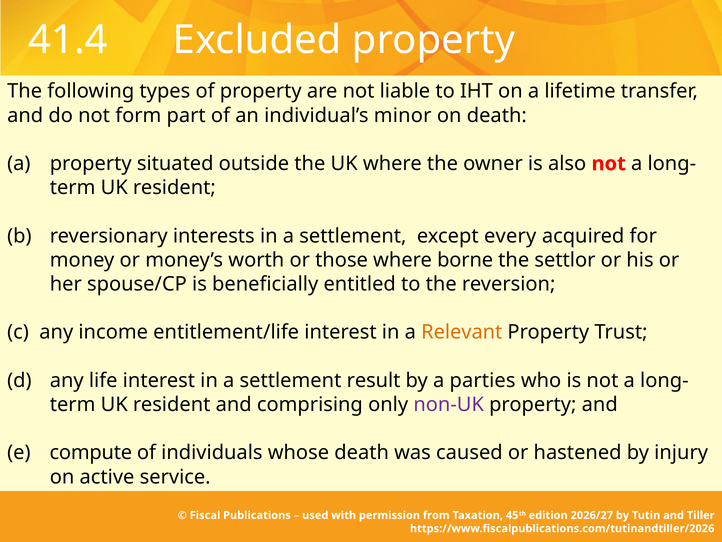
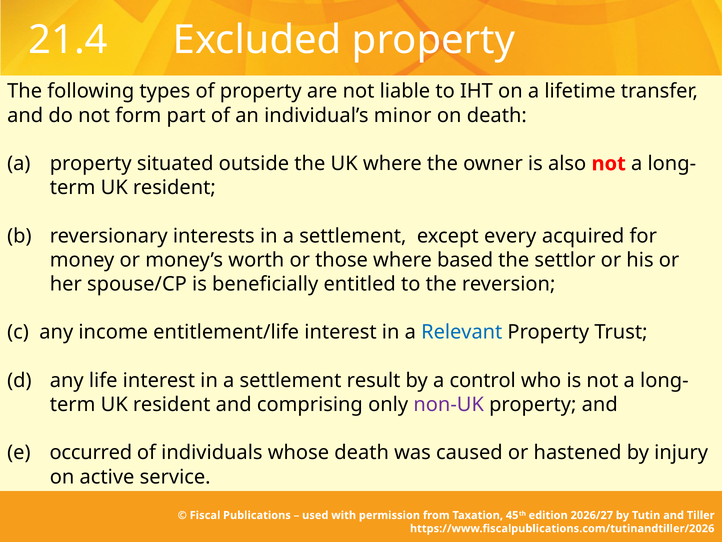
41.4: 41.4 -> 21.4
borne: borne -> based
Relevant colour: orange -> blue
parties: parties -> control
compute: compute -> occurred
